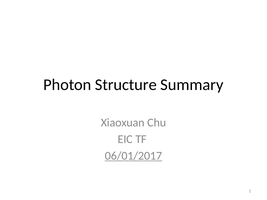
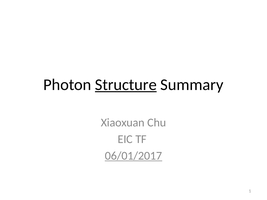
Structure underline: none -> present
